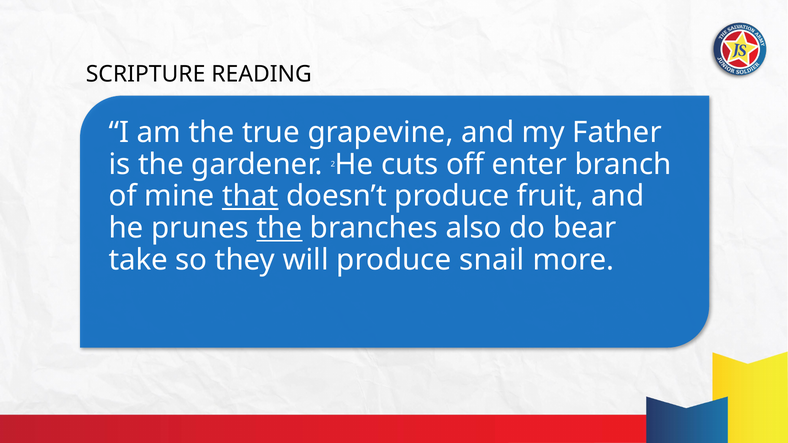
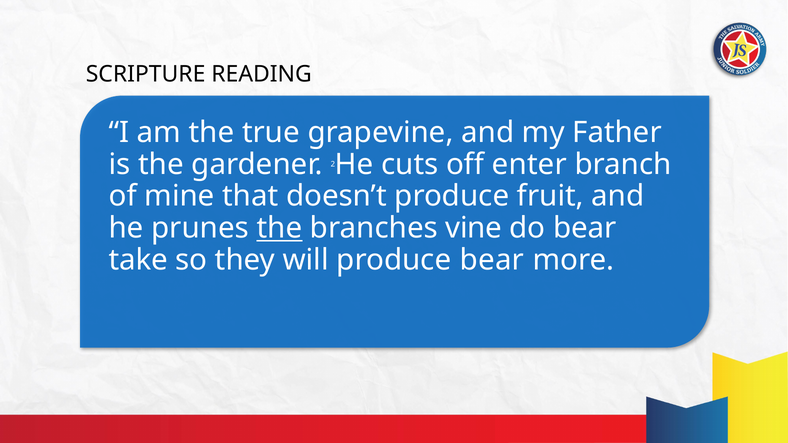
that underline: present -> none
also: also -> vine
produce snail: snail -> bear
